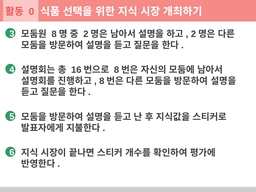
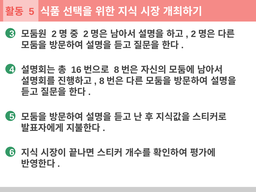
0 at (32, 12): 0 -> 5
8 at (54, 34): 8 -> 2
